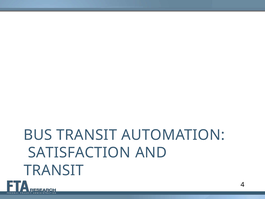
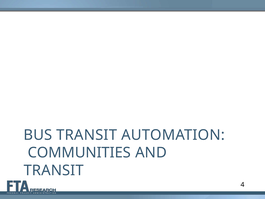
SATISFACTION: SATISFACTION -> COMMUNITIES
